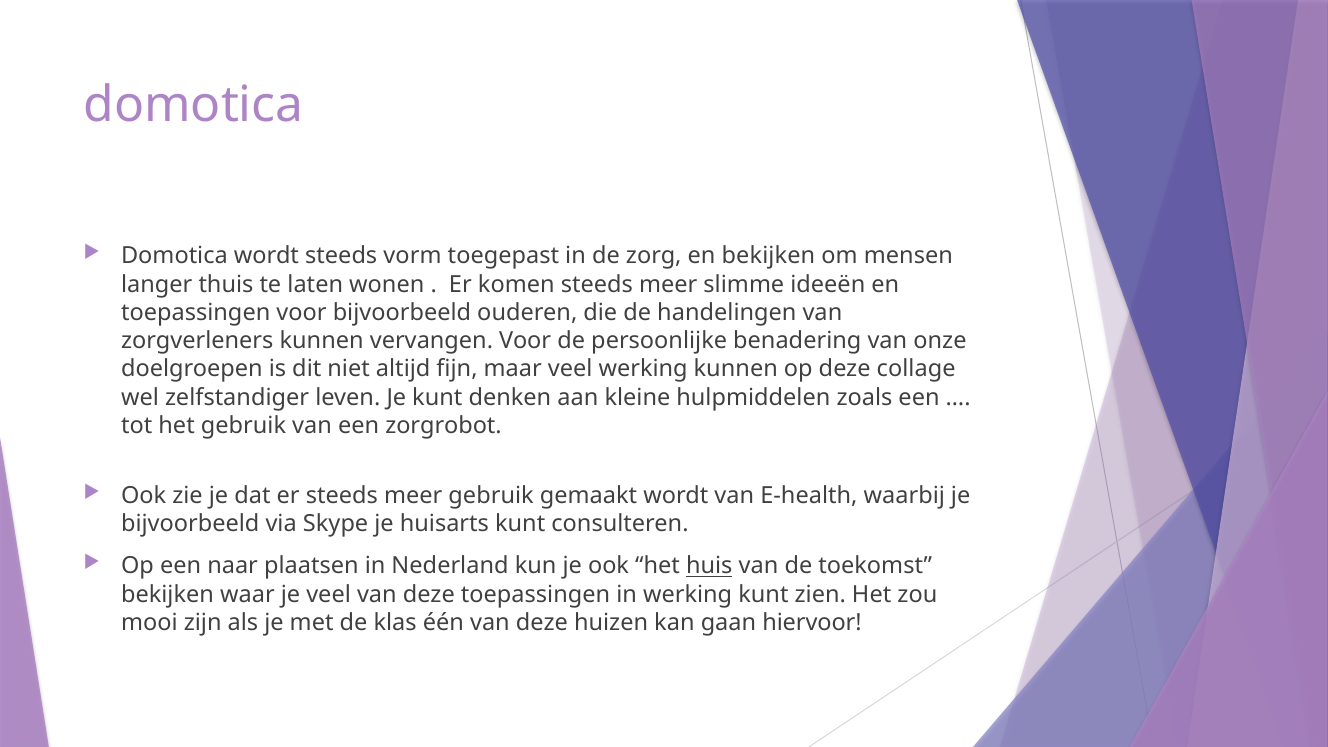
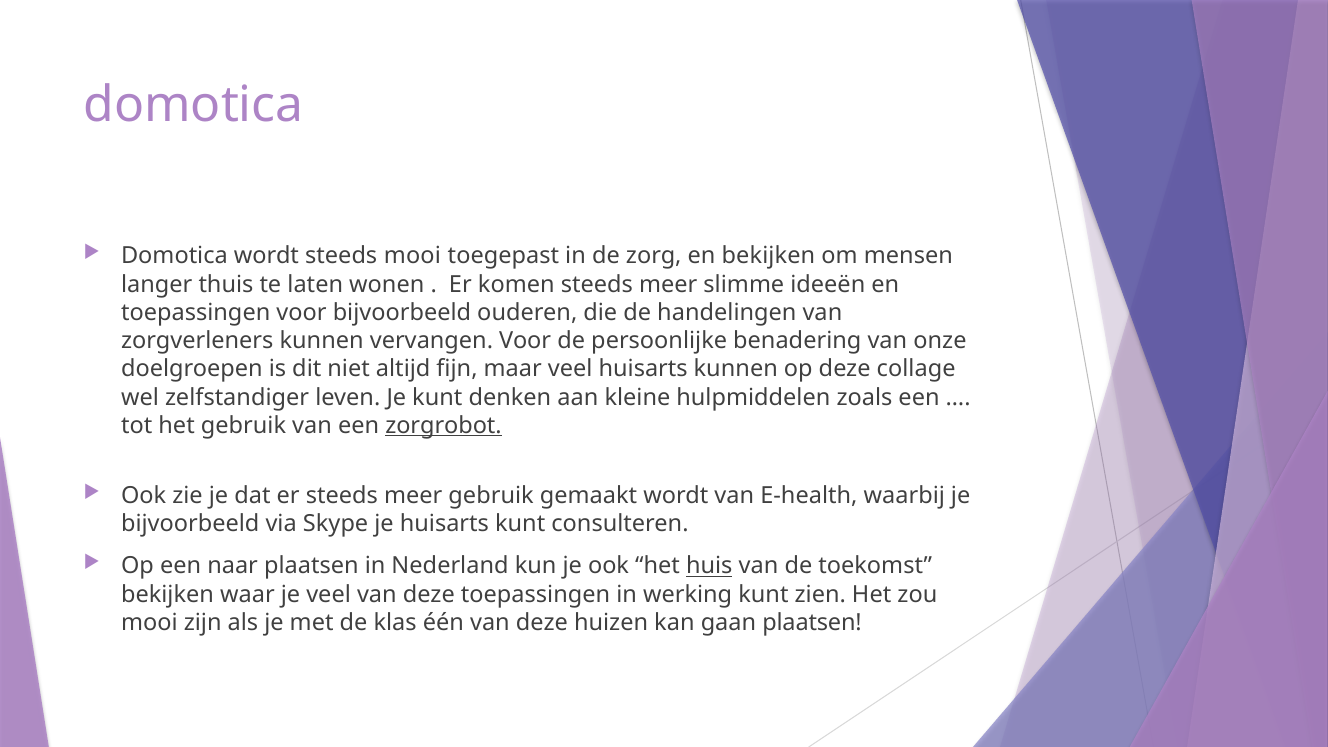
steeds vorm: vorm -> mooi
veel werking: werking -> huisarts
zorgrobot underline: none -> present
gaan hiervoor: hiervoor -> plaatsen
